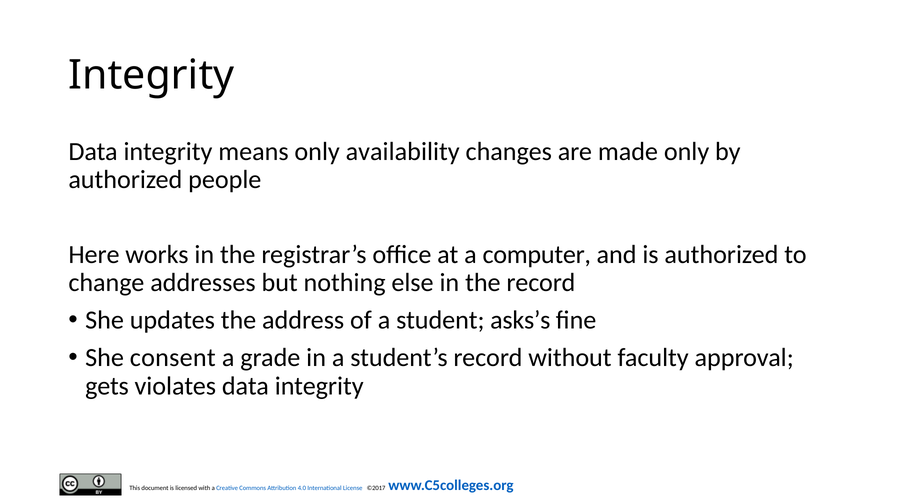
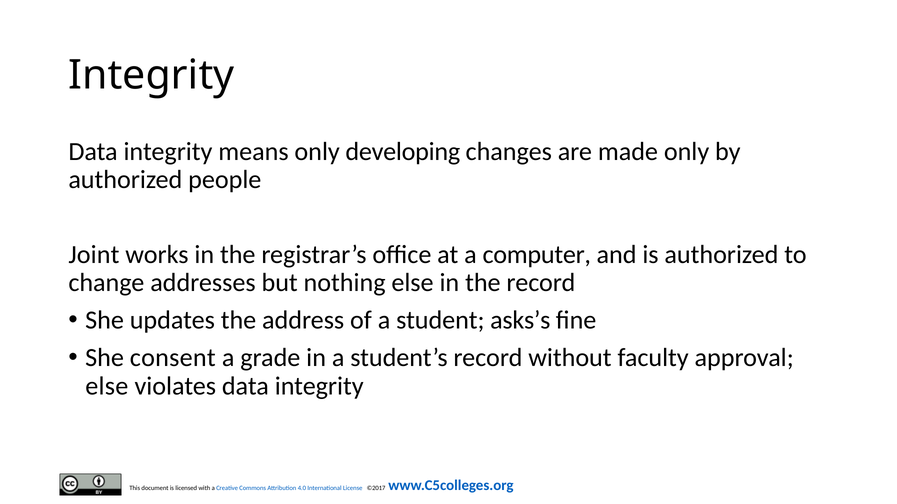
availability: availability -> developing
Here: Here -> Joint
gets at (107, 386): gets -> else
